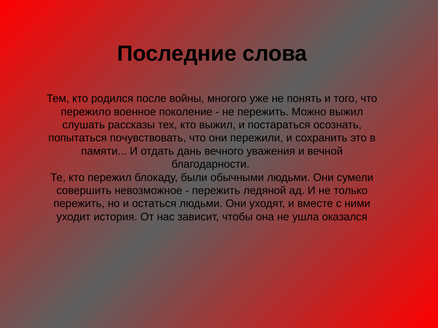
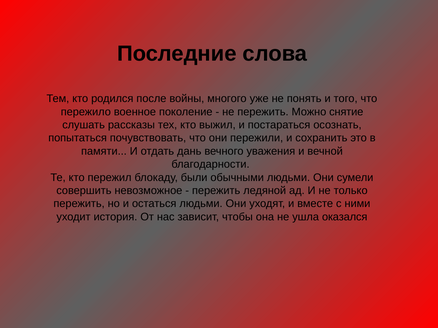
Можно выжил: выжил -> снятие
